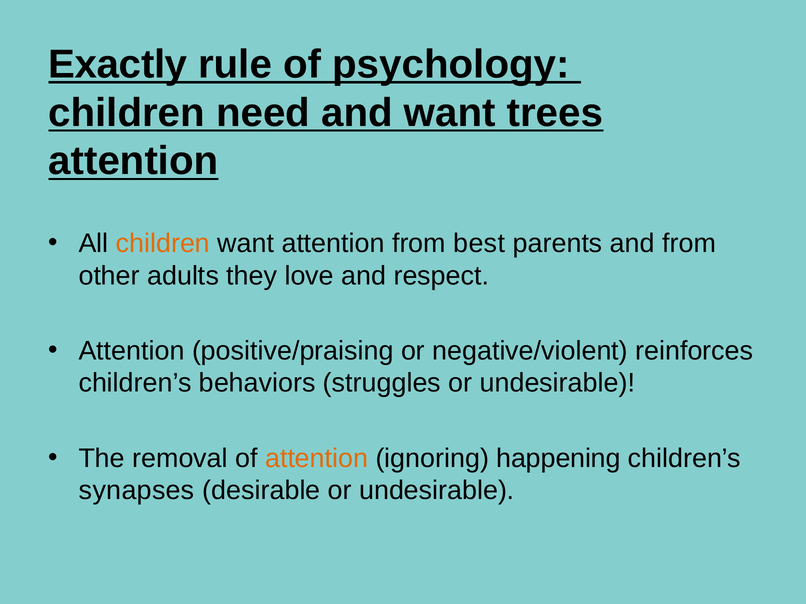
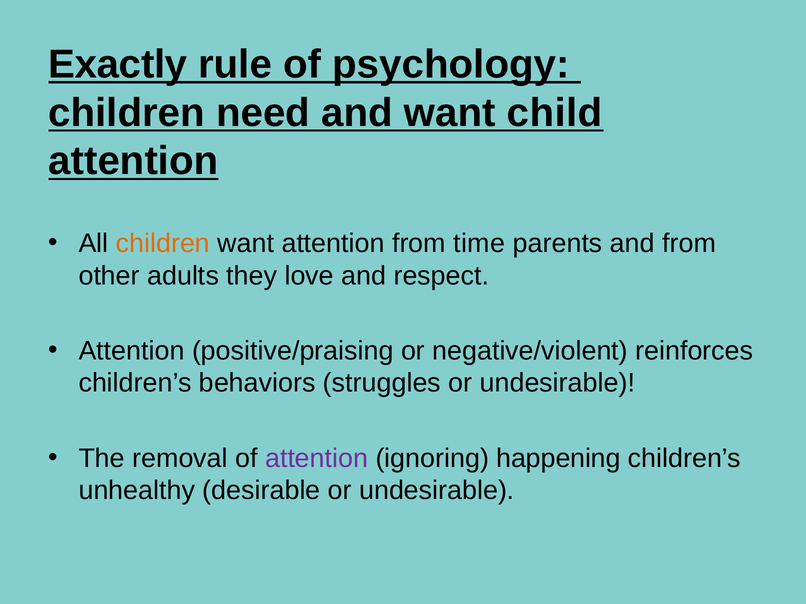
trees: trees -> child
best: best -> time
attention at (317, 459) colour: orange -> purple
synapses: synapses -> unhealthy
